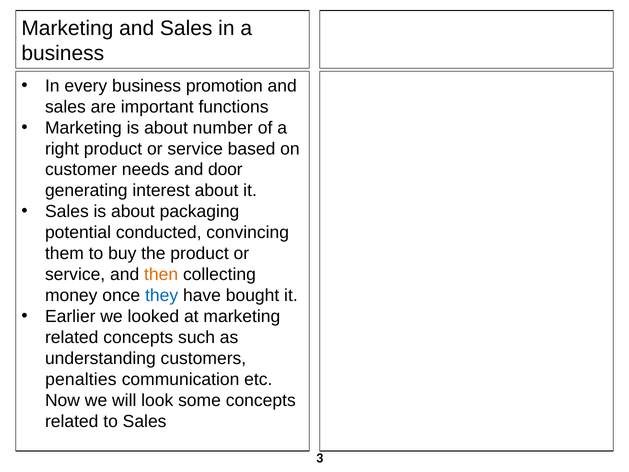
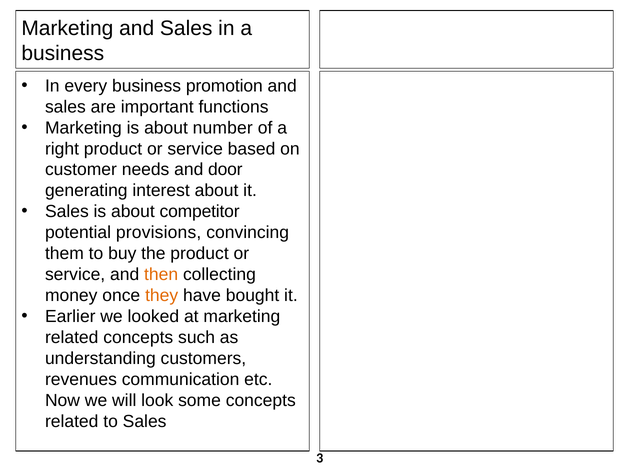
packaging: packaging -> competitor
conducted: conducted -> provisions
they colour: blue -> orange
penalties: penalties -> revenues
